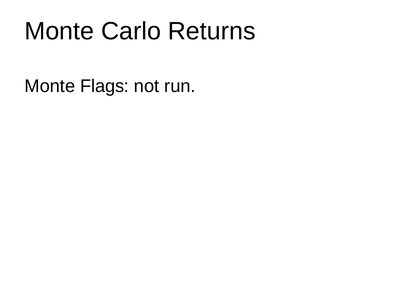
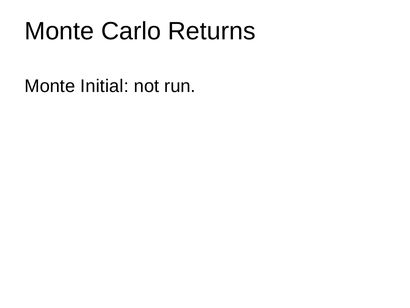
Flags: Flags -> Initial
